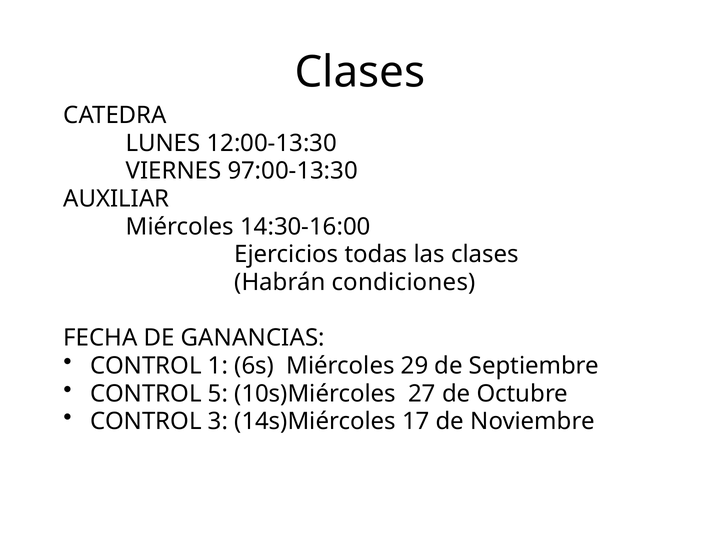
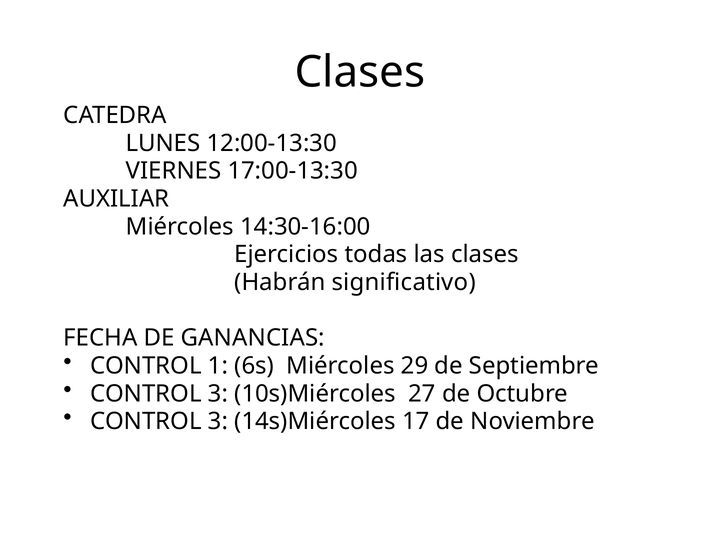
97:00-13:30: 97:00-13:30 -> 17:00-13:30
condiciones: condiciones -> significativo
5 at (218, 394): 5 -> 3
